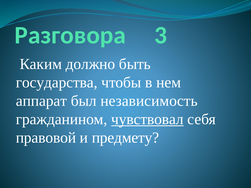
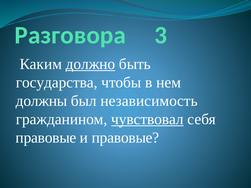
должно underline: none -> present
аппарат: аппарат -> должны
правовой at (46, 138): правовой -> правовые
и предмету: предмету -> правовые
